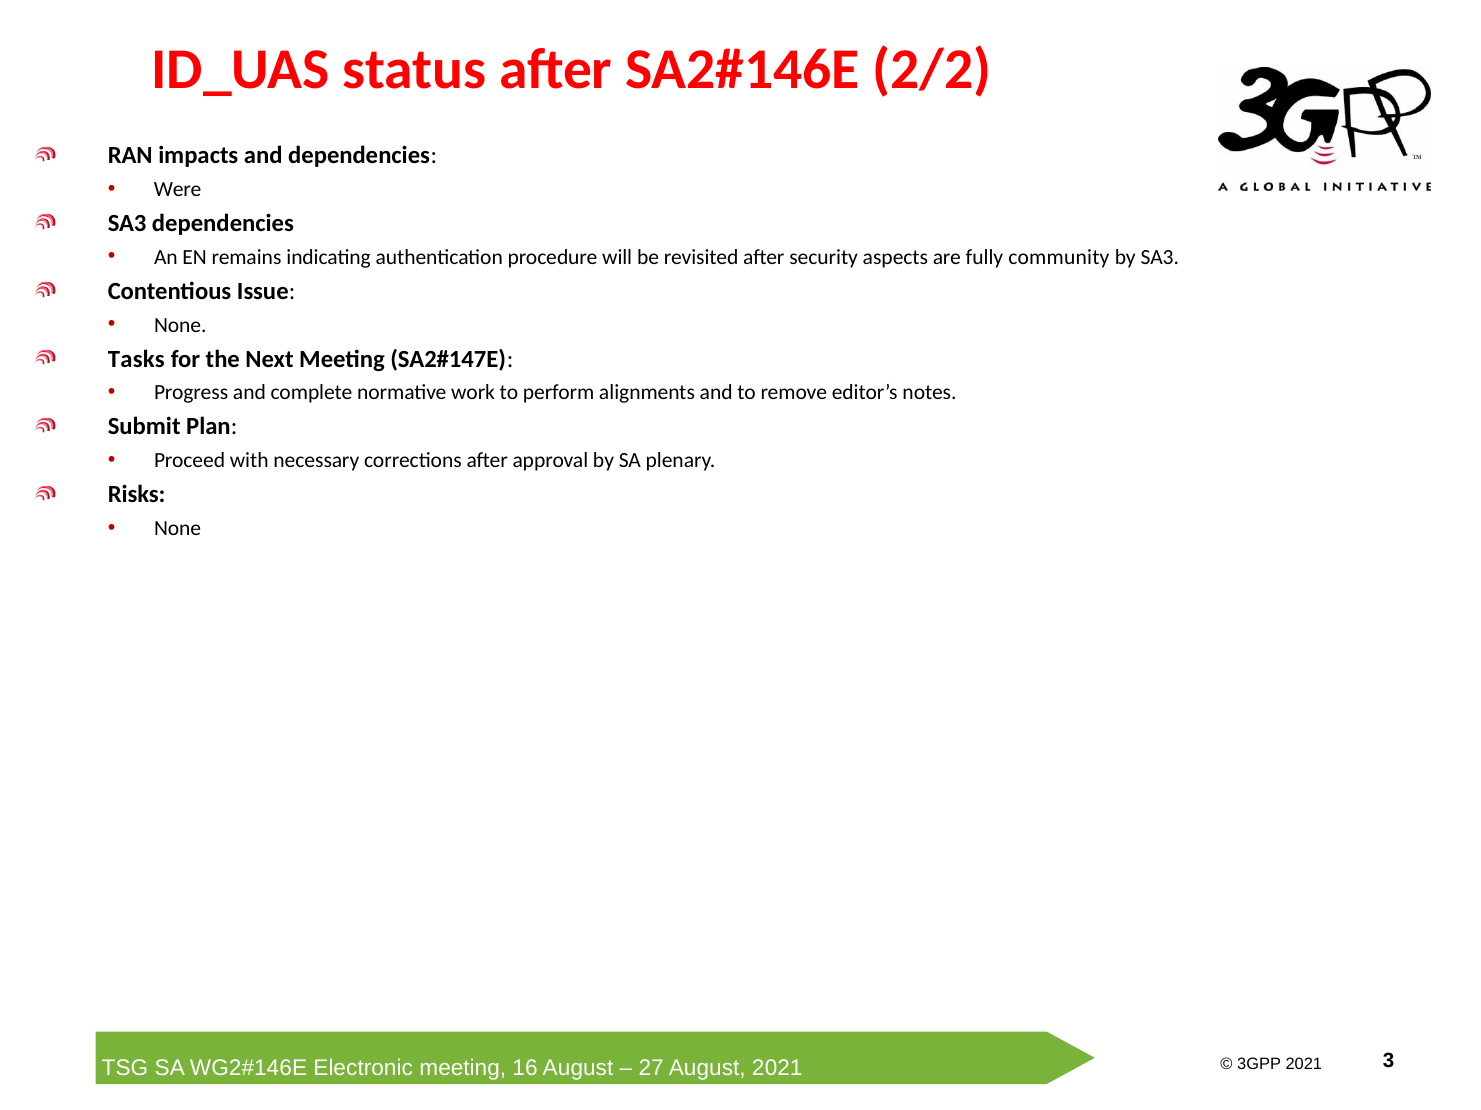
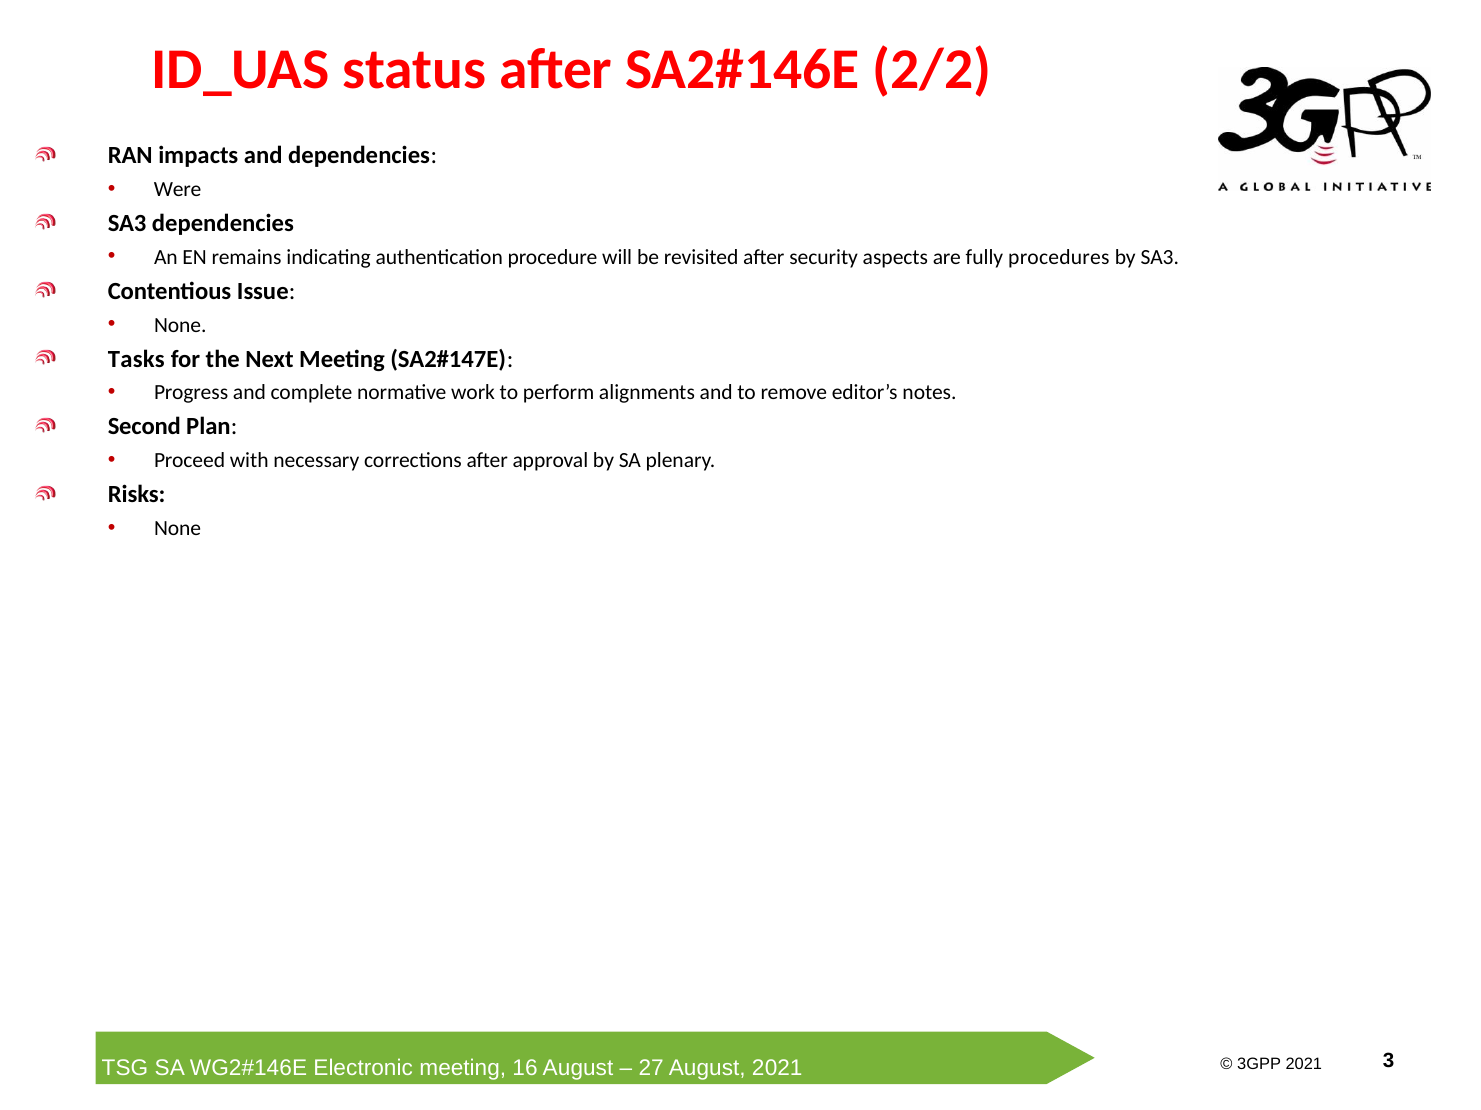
community: community -> procedures
Submit: Submit -> Second
